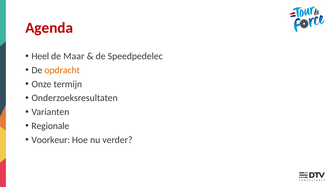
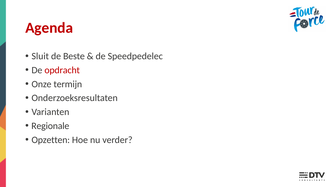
Heel: Heel -> Sluit
Maar: Maar -> Beste
opdracht colour: orange -> red
Voorkeur: Voorkeur -> Opzetten
